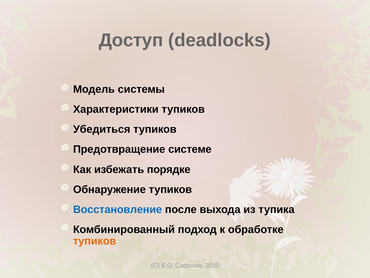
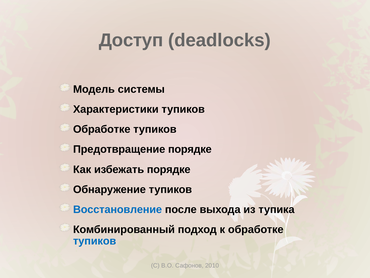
Убедиться at (102, 129): Убедиться -> Обработке
Предотвращение системе: системе -> порядке
тупиков at (95, 241) colour: orange -> blue
